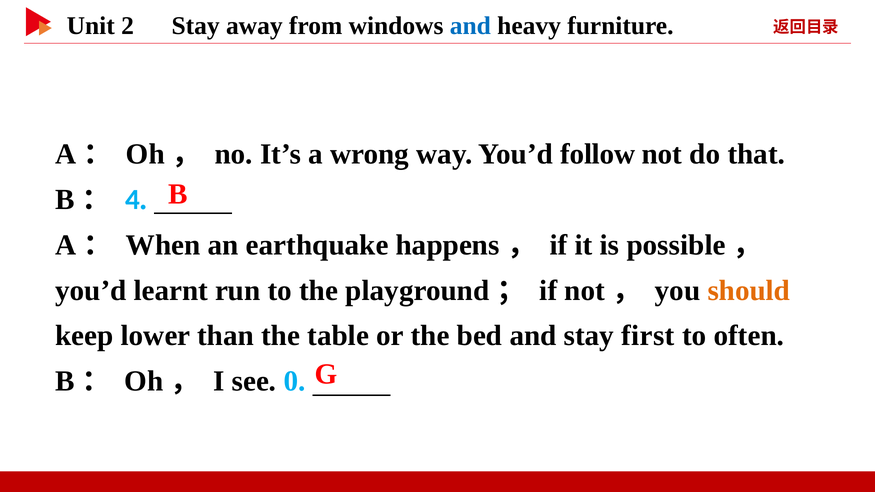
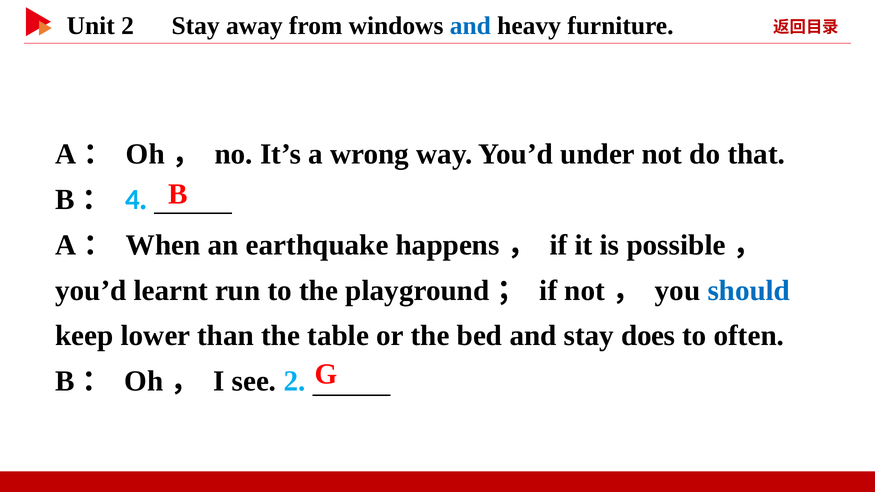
follow: follow -> under
should colour: orange -> blue
first: first -> does
see 0: 0 -> 2
